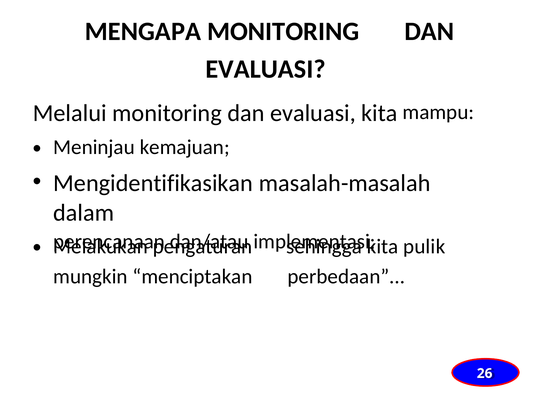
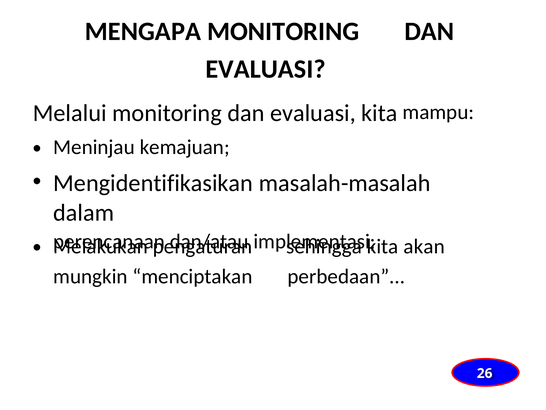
pulik: pulik -> akan
